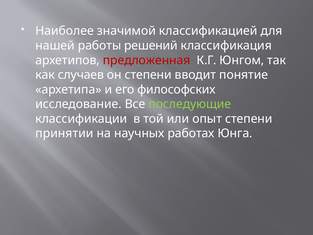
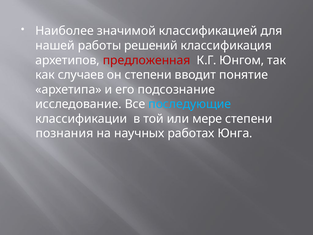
философских: философских -> подсознание
последующие colour: light green -> light blue
опыт: опыт -> мере
принятии: принятии -> познания
